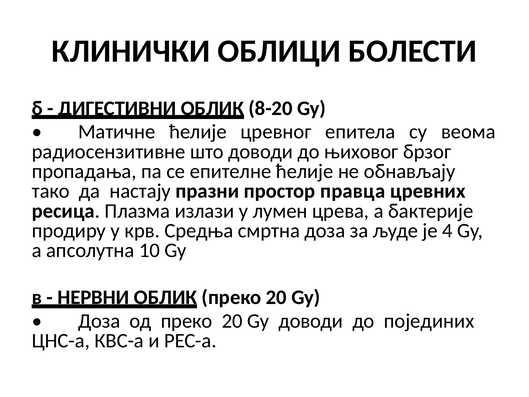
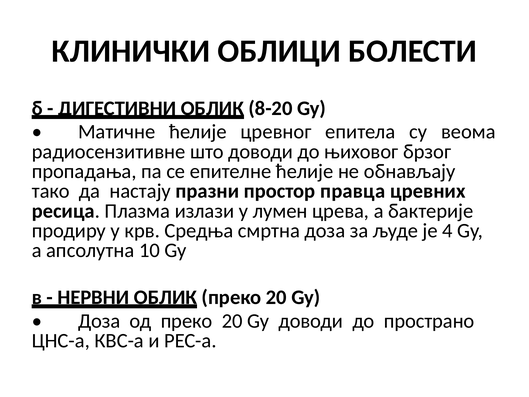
појединих: појединих -> пространо
